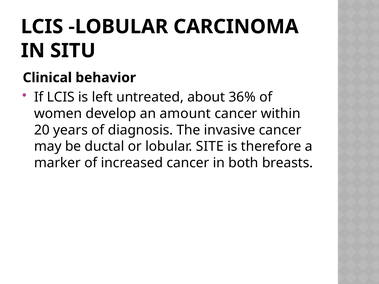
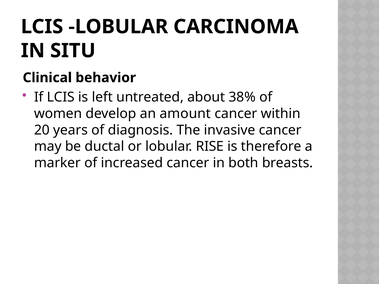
36%: 36% -> 38%
SITE: SITE -> RISE
